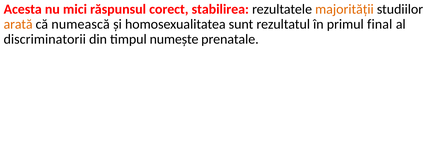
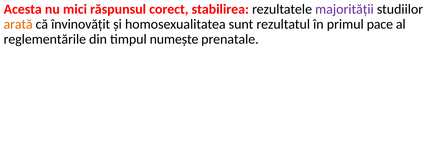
majorității colour: orange -> purple
numească: numească -> învinovățit
final: final -> pace
discriminatorii: discriminatorii -> reglementările
